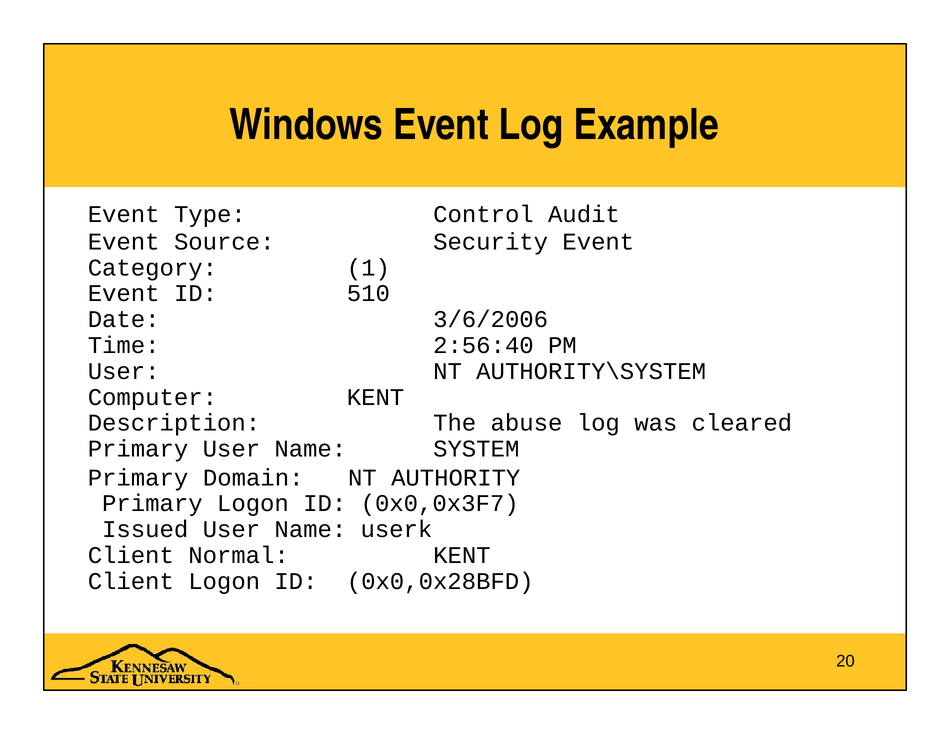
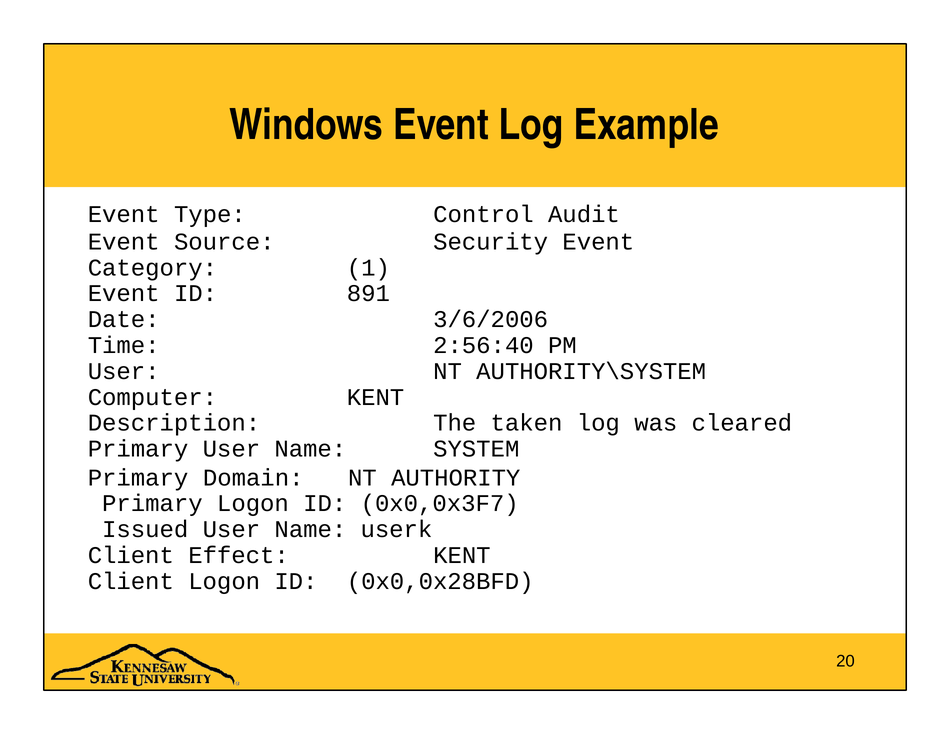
510: 510 -> 891
abuse: abuse -> taken
Normal: Normal -> Effect
